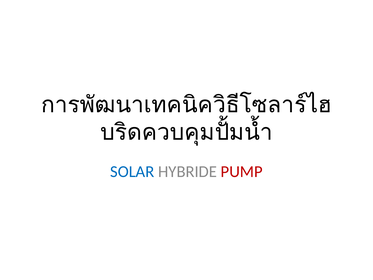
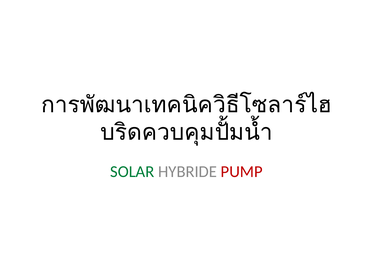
SOLAR colour: blue -> green
